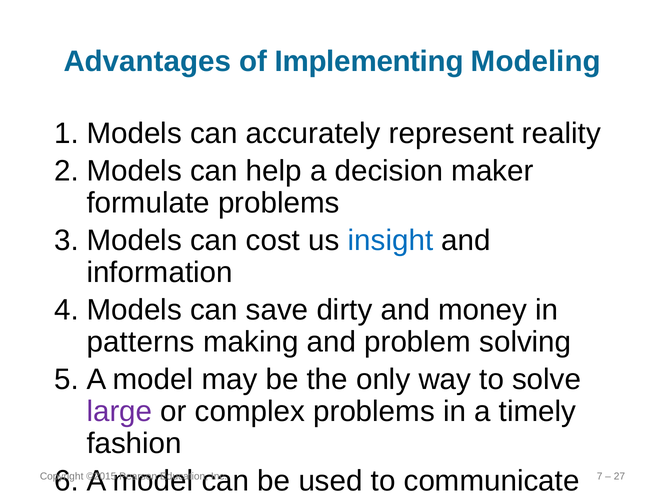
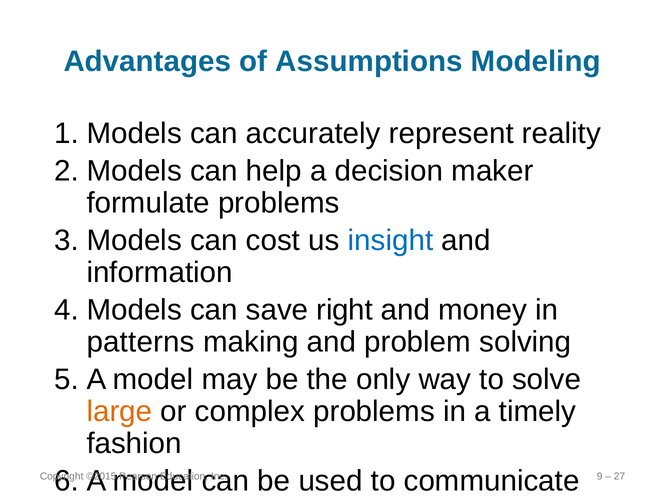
Implementing: Implementing -> Assumptions
dirty: dirty -> right
large colour: purple -> orange
7: 7 -> 9
